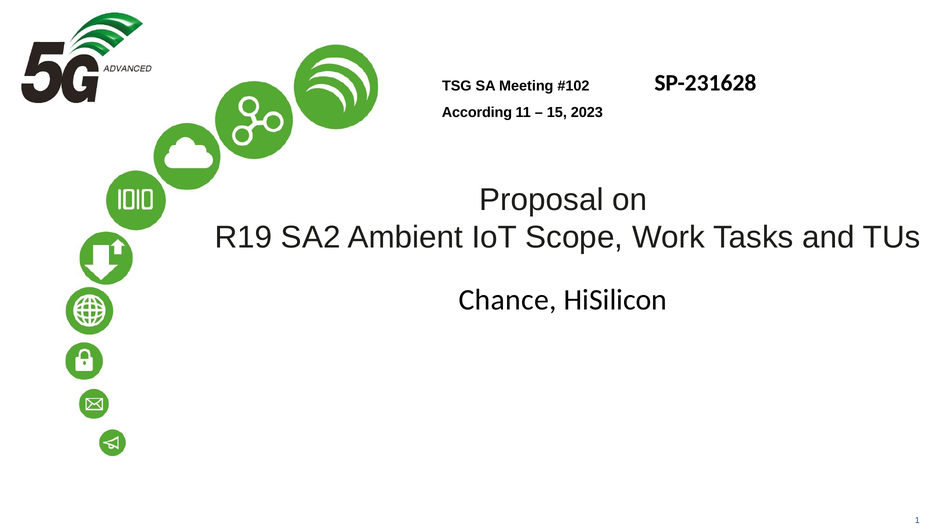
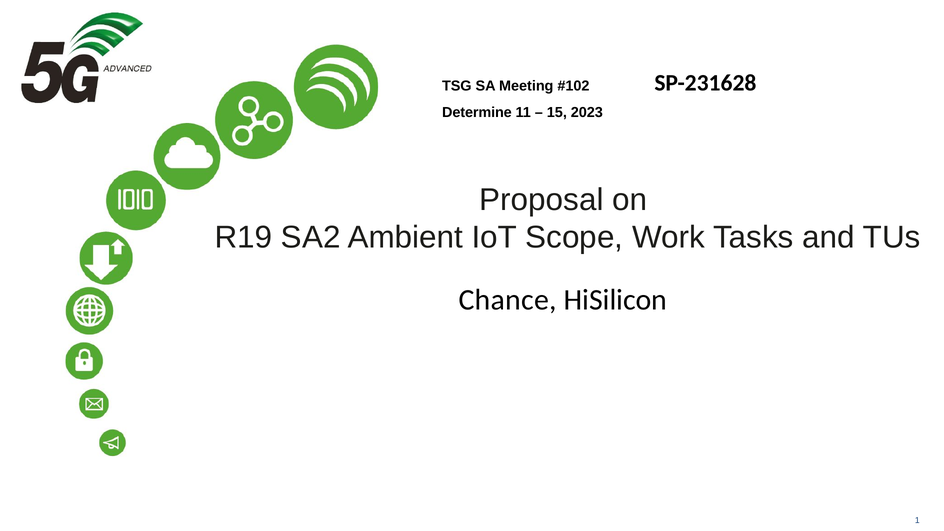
According: According -> Determine
